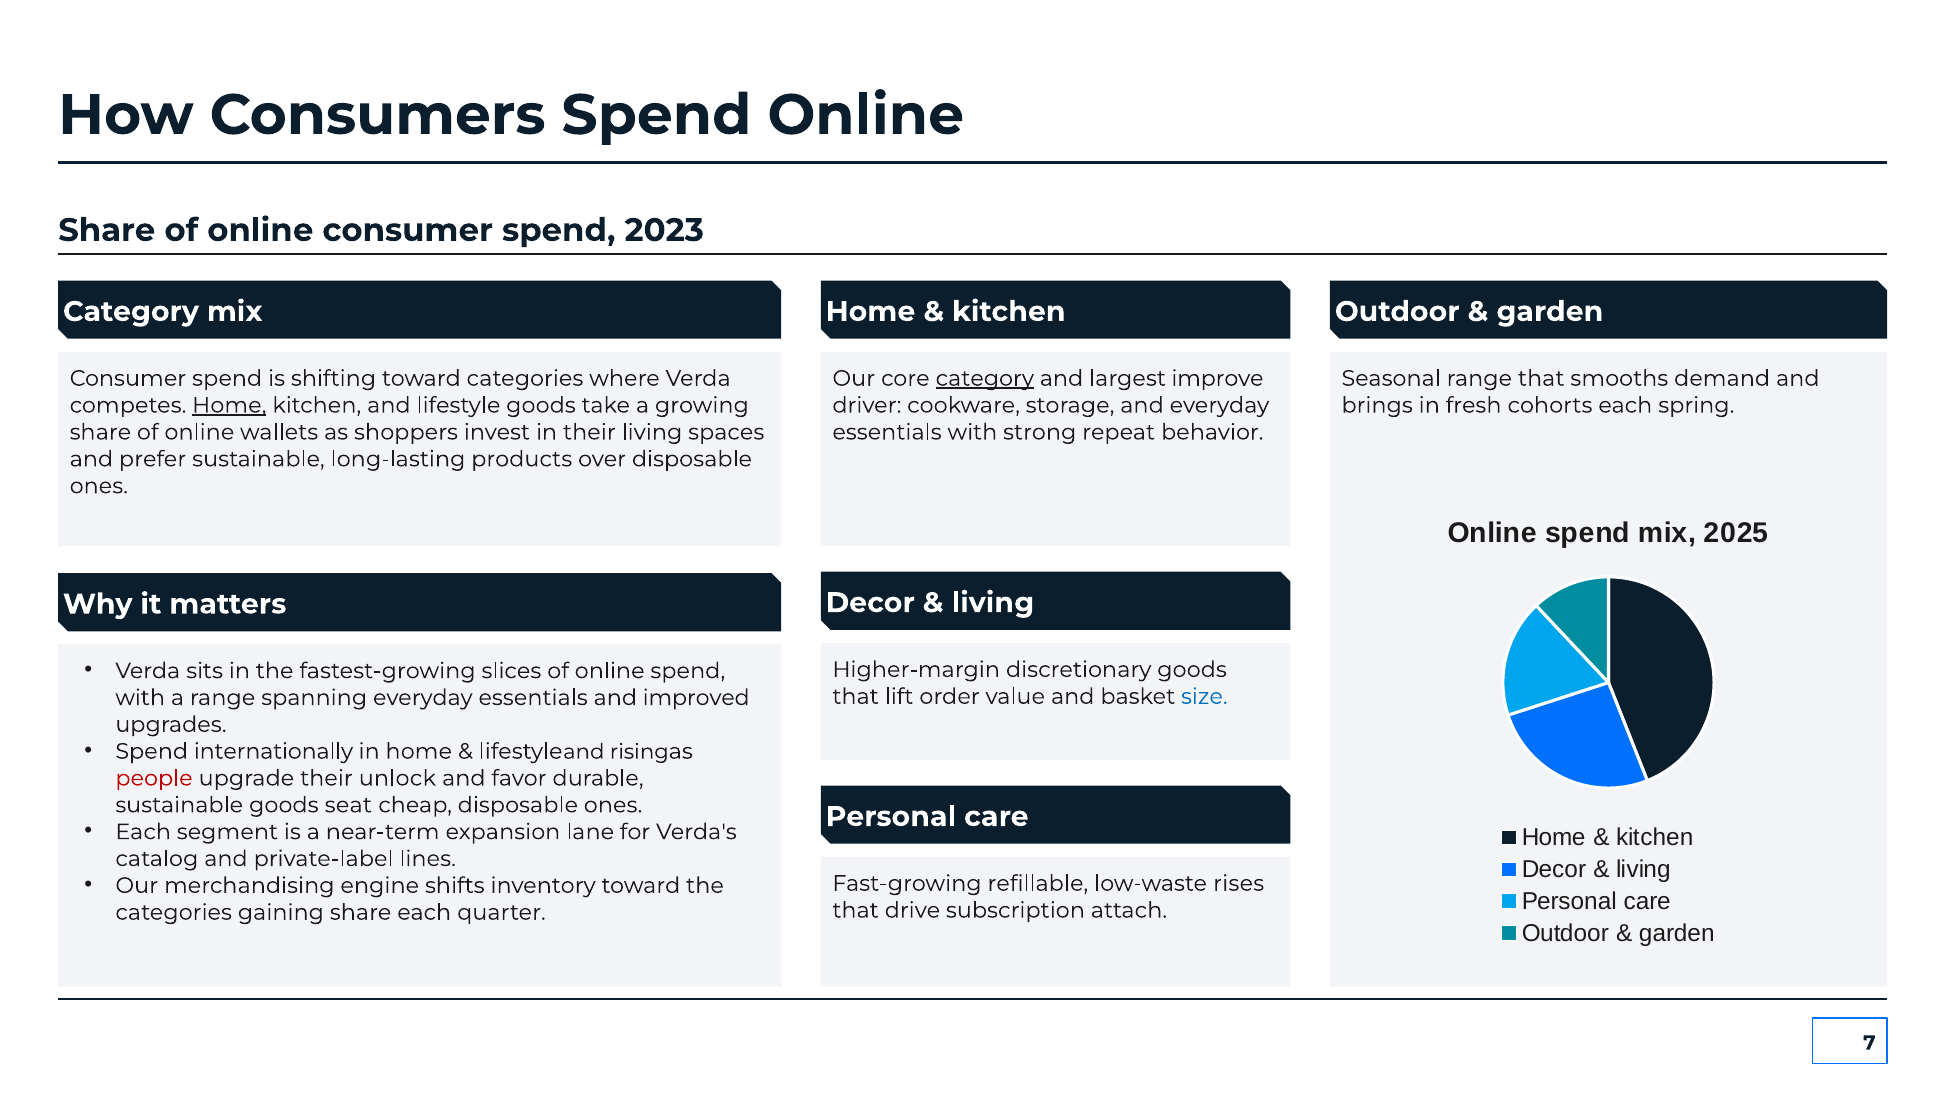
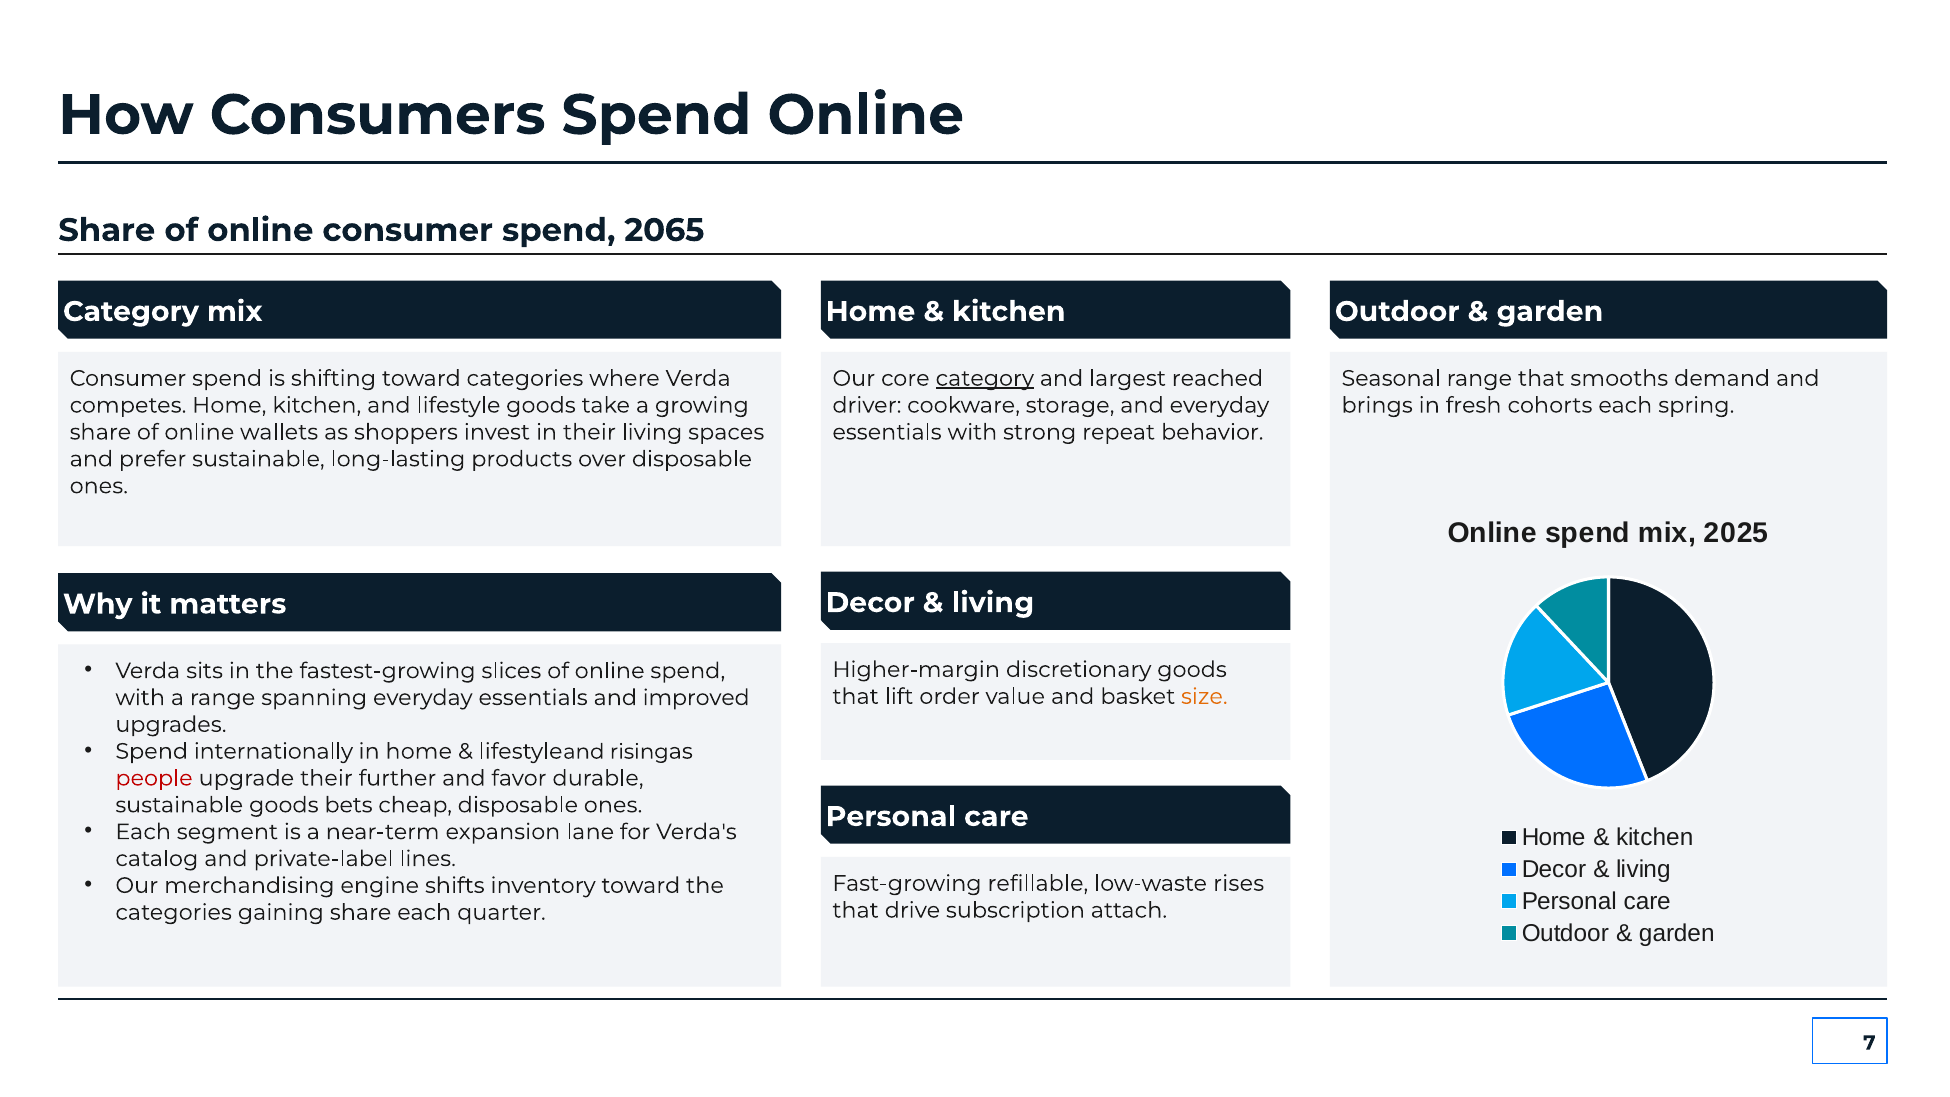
2023: 2023 -> 2065
improve: improve -> reached
Home at (229, 405) underline: present -> none
size colour: blue -> orange
unlock: unlock -> further
seat: seat -> bets
